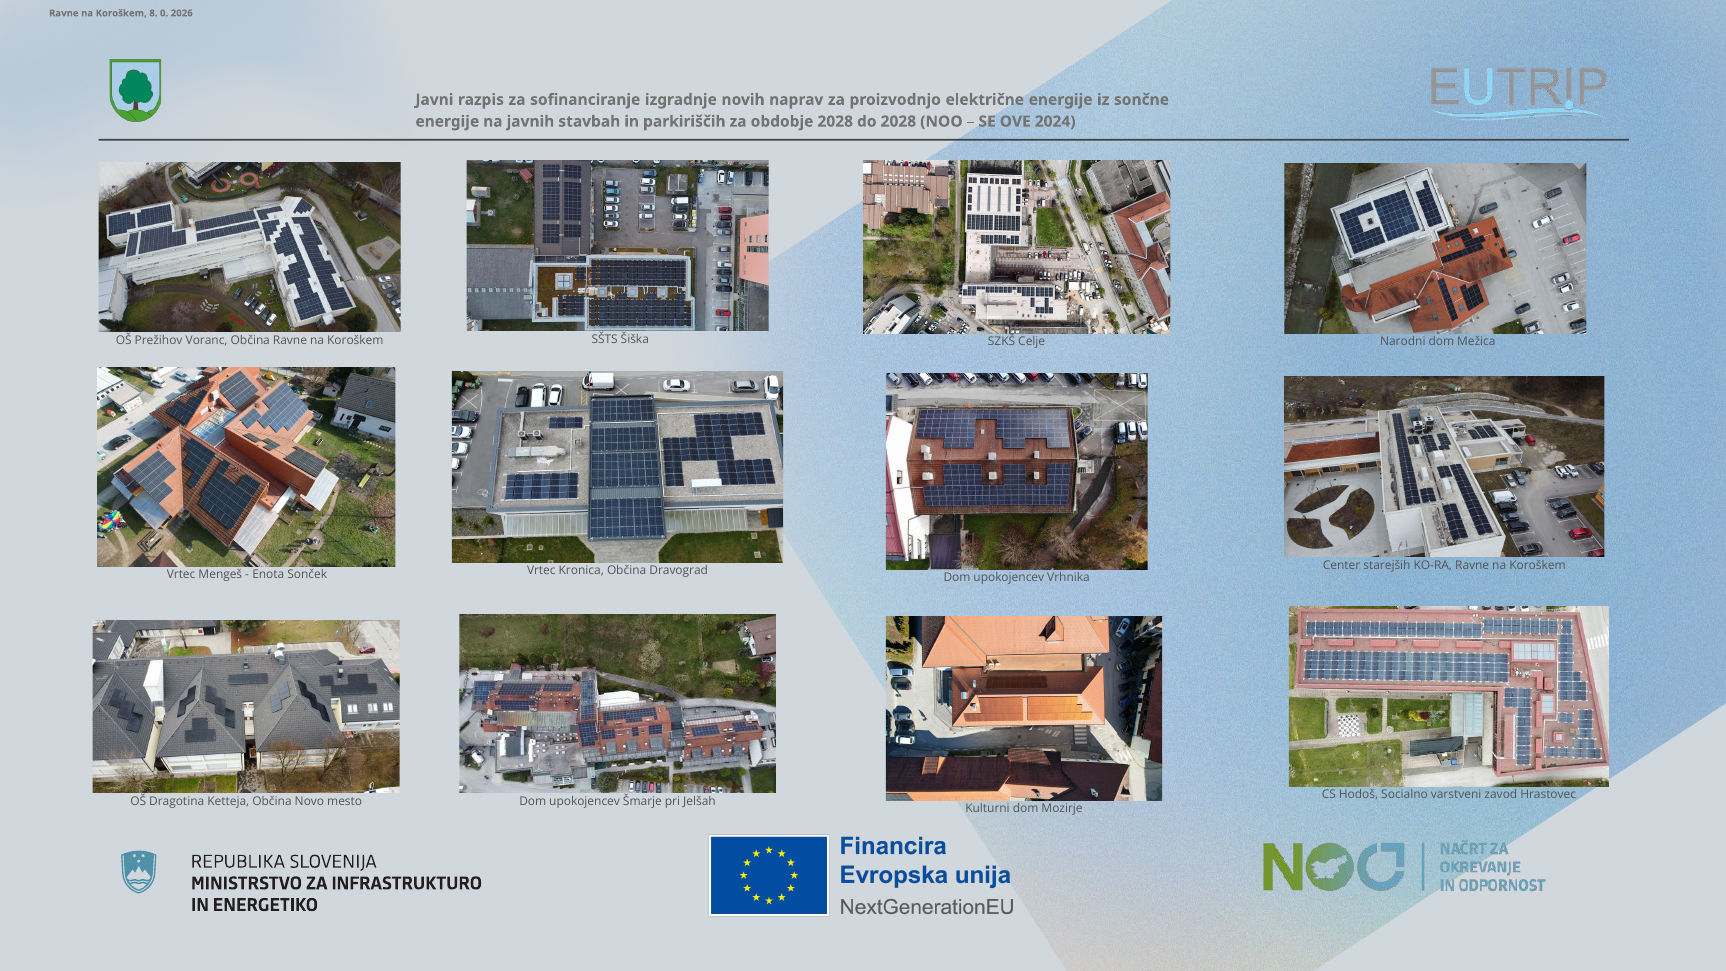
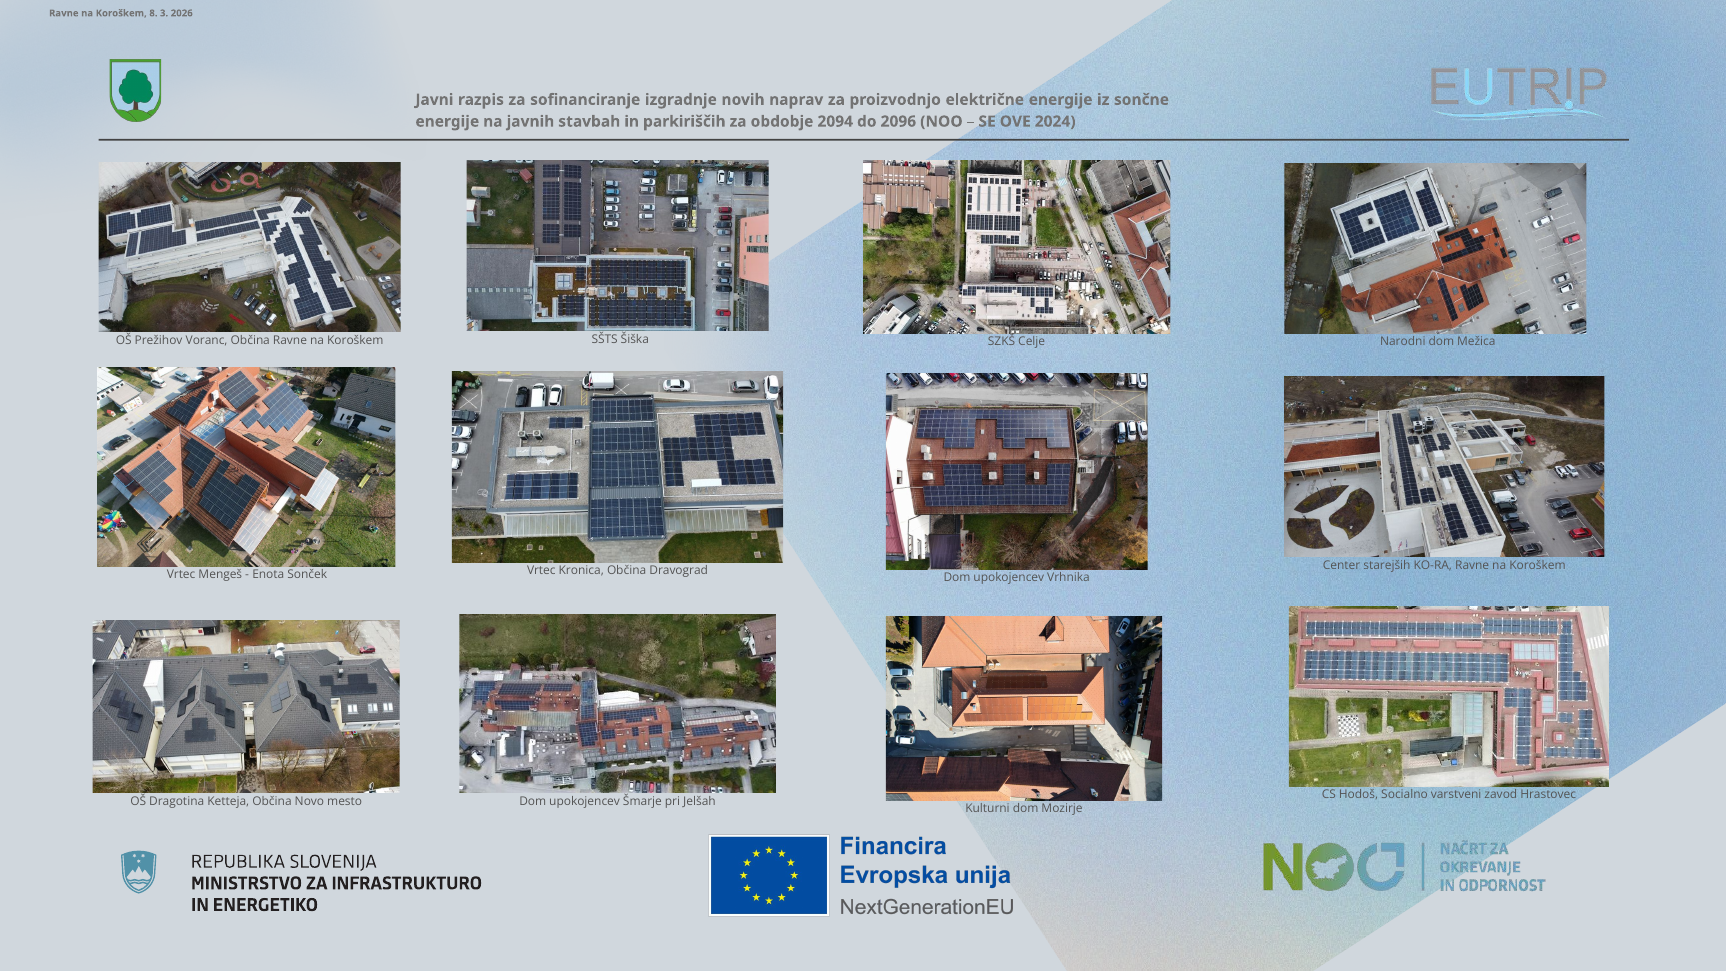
0: 0 -> 3
obdobje 2028: 2028 -> 2094
do 2028: 2028 -> 2096
